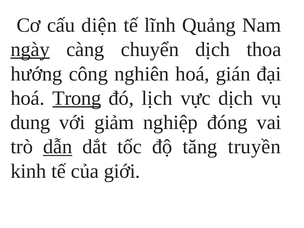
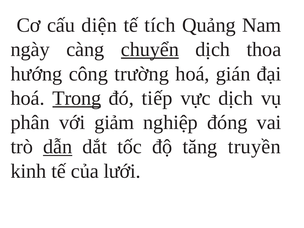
lĩnh: lĩnh -> tích
ngày underline: present -> none
chuyển underline: none -> present
nghiên: nghiên -> trường
lịch: lịch -> tiếp
dung: dung -> phân
giới: giới -> lưới
